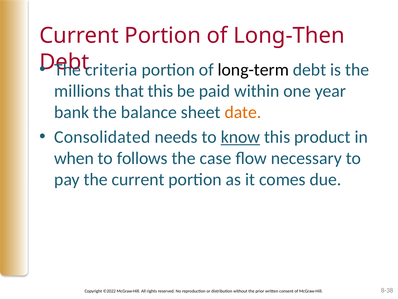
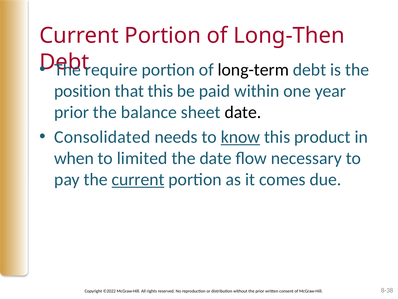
criteria: criteria -> require
millions: millions -> position
bank at (72, 112): bank -> prior
date at (243, 112) colour: orange -> black
follows: follows -> limited
the case: case -> date
current at (138, 179) underline: none -> present
